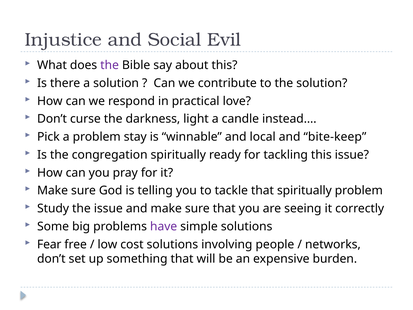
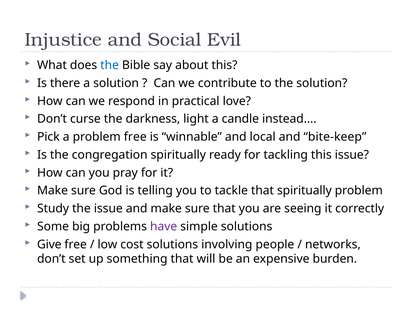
the at (110, 65) colour: purple -> blue
problem stay: stay -> free
Fear: Fear -> Give
